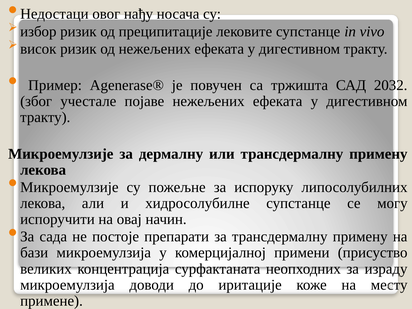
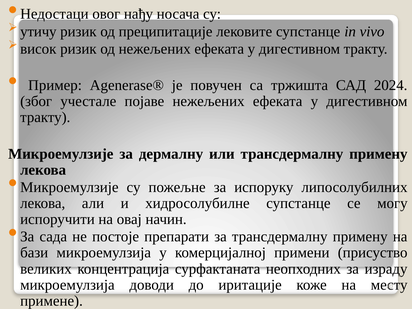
избор: избор -> утичу
2032: 2032 -> 2024
